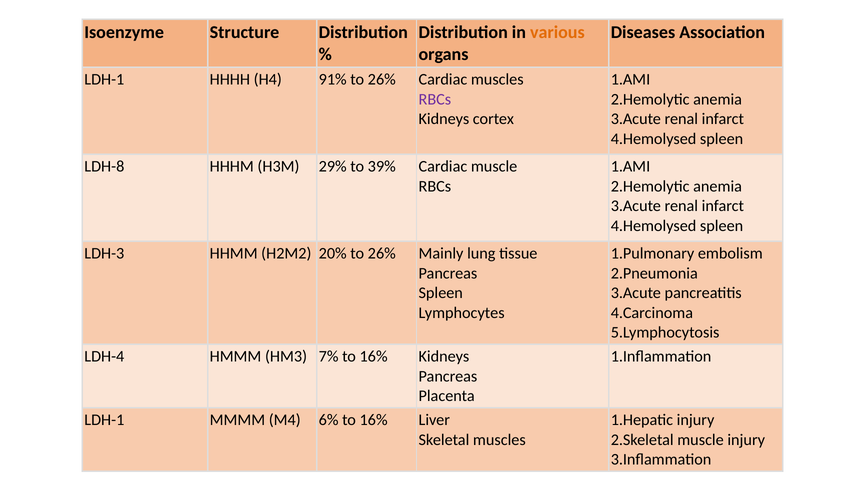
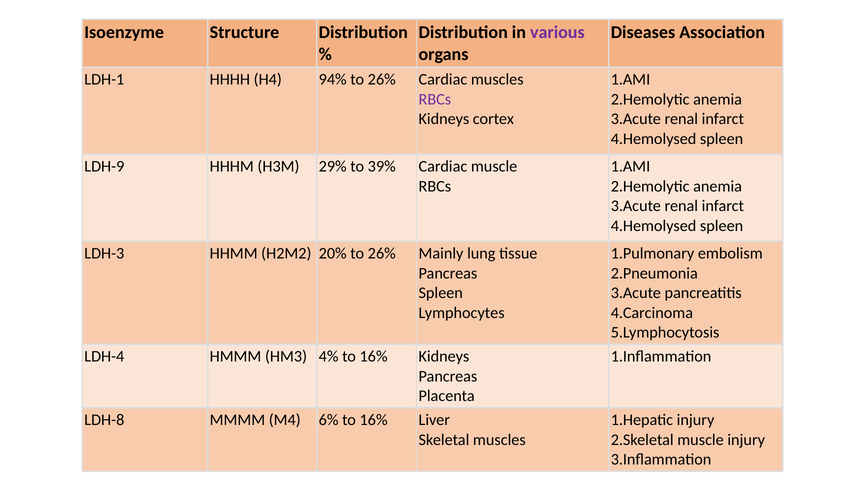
various colour: orange -> purple
91%: 91% -> 94%
LDH-8: LDH-8 -> LDH-9
7%: 7% -> 4%
LDH-1 at (104, 421): LDH-1 -> LDH-8
